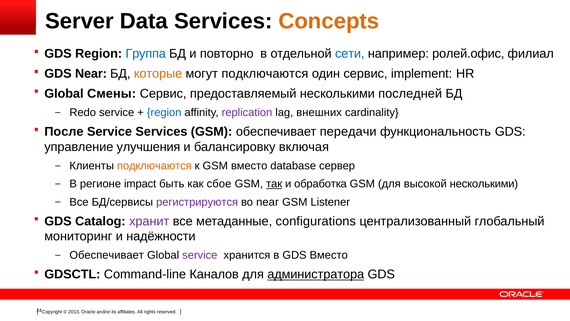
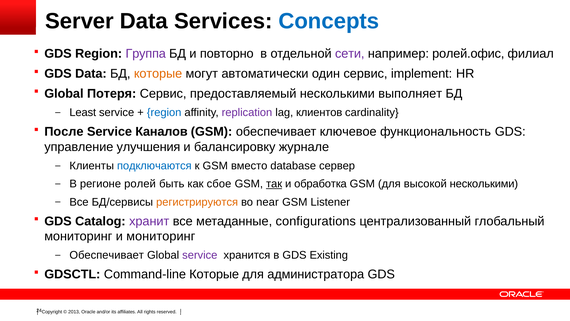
Concepts colour: orange -> blue
Группа colour: blue -> purple
сети colour: blue -> purple
GDS Near: Near -> Data
могут подключаются: подключаются -> автоматически
Смены: Смены -> Потеря
последней: последней -> выполняет
Redo: Redo -> Least
внешних: внешних -> клиентов
Service Services: Services -> Каналов
передачи: передачи -> ключевое
включая: включая -> журнале
подключаются at (154, 166) colour: orange -> blue
impact: impact -> ролей
регистрируются colour: purple -> orange
и надёжности: надёжности -> мониторинг
GDS Вместо: Вместо -> Existing
Command-line Каналов: Каналов -> Которые
администратора underline: present -> none
